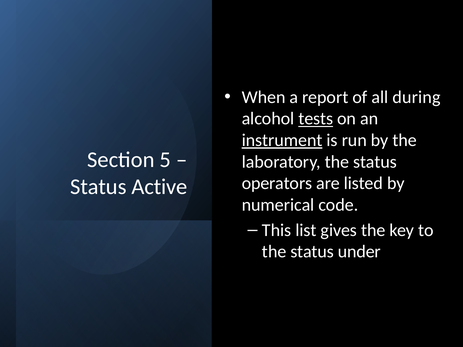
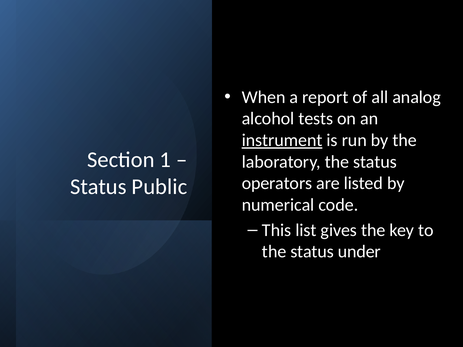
during: during -> analog
tests underline: present -> none
5: 5 -> 1
Active: Active -> Public
